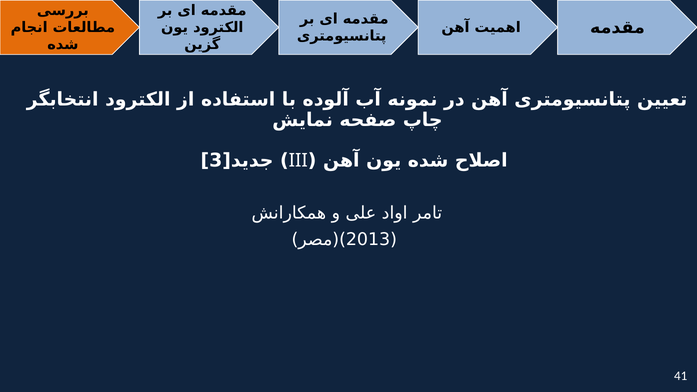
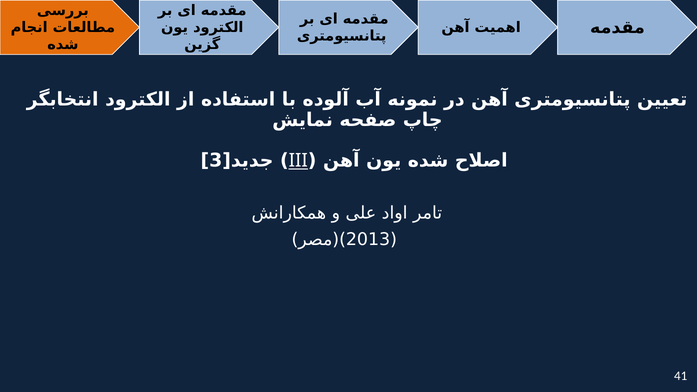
III underline: none -> present
